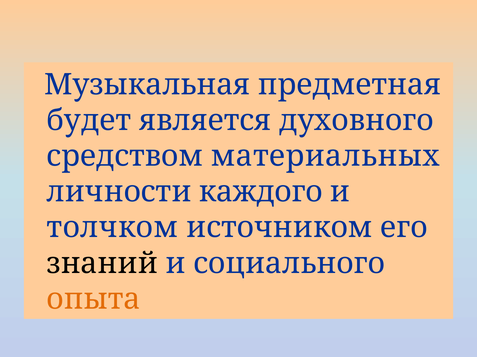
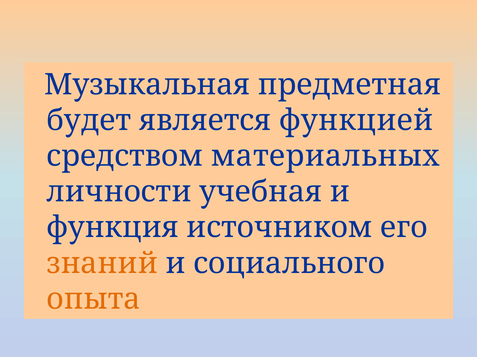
духовного: духовного -> функцией
каждого: каждого -> учебная
толчком: толчком -> функция
знаний colour: black -> orange
